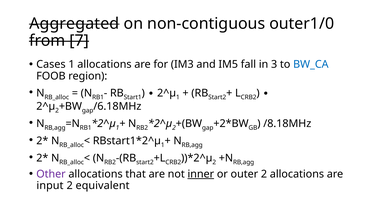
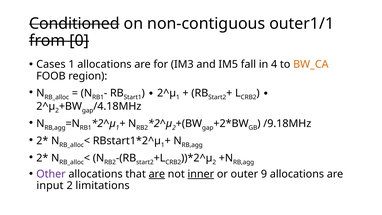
Aggregated: Aggregated -> Conditioned
outer1/0: outer1/0 -> outer1/1
7: 7 -> 0
3: 3 -> 4
BW_CA colour: blue -> orange
/6.18MHz: /6.18MHz -> /4.18MHz
/8.18MHz: /8.18MHz -> /9.18MHz
are at (157, 174) underline: none -> present
outer 2: 2 -> 9
equivalent: equivalent -> limitations
